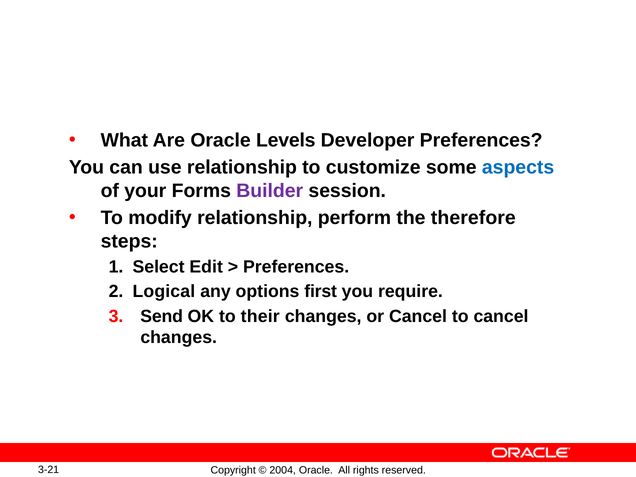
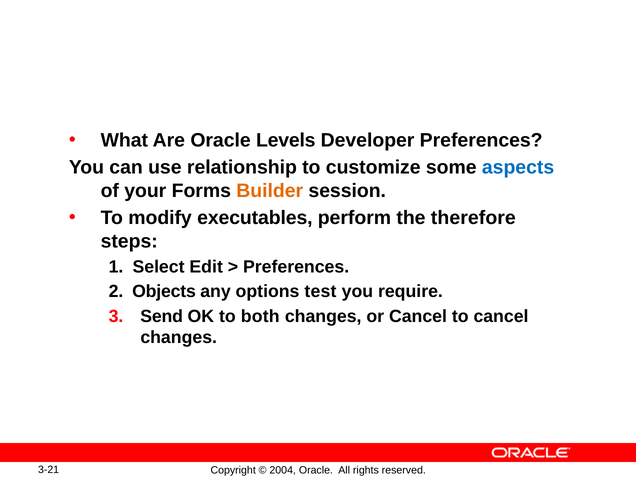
Builder colour: purple -> orange
modify relationship: relationship -> executables
Logical: Logical -> Objects
first: first -> test
their: their -> both
